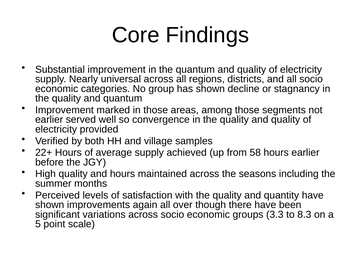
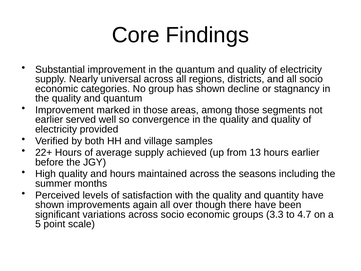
58: 58 -> 13
8.3: 8.3 -> 4.7
